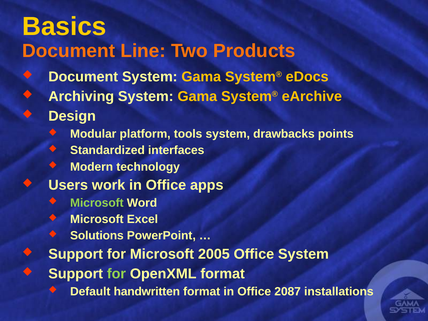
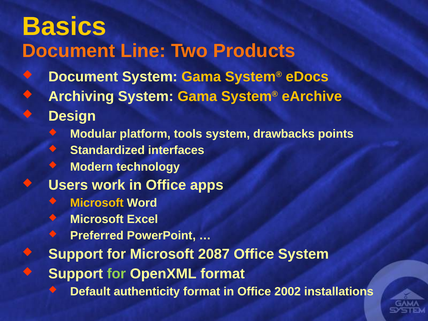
Microsoft at (97, 203) colour: light green -> yellow
Solutions: Solutions -> Preferred
2005: 2005 -> 2087
handwritten: handwritten -> authenticity
2087: 2087 -> 2002
